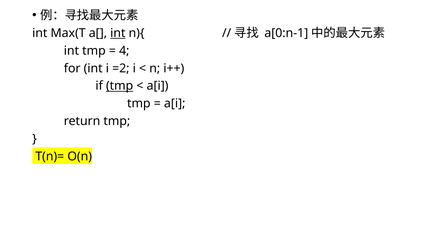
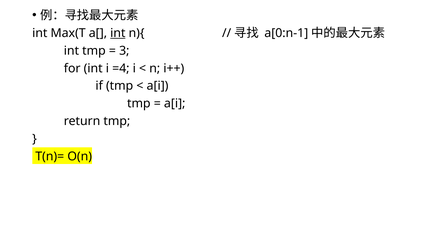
4: 4 -> 3
=2: =2 -> =4
tmp at (120, 86) underline: present -> none
